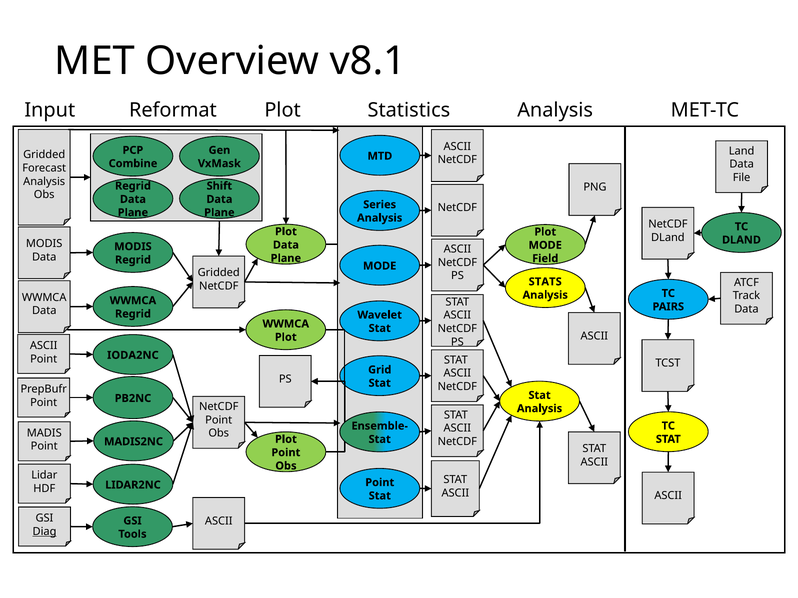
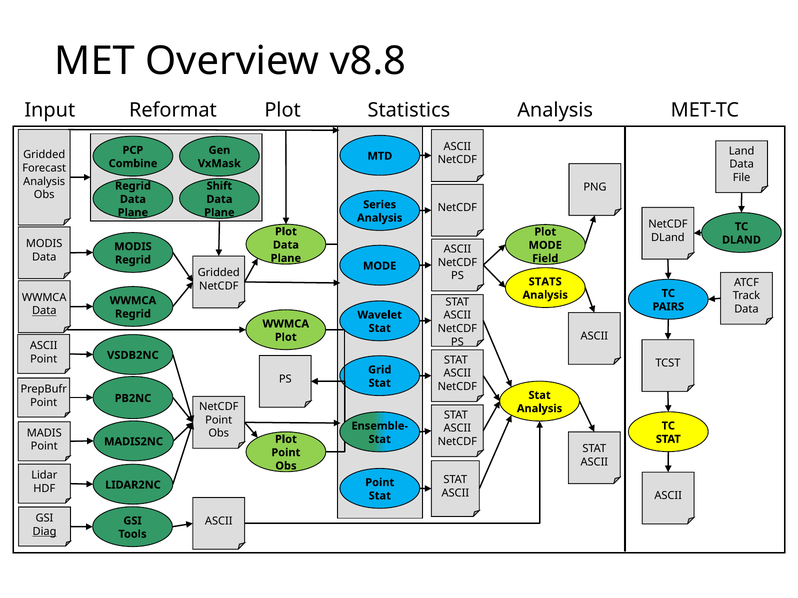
v8.1: v8.1 -> v8.8
Data at (44, 311) underline: none -> present
IODA2NC: IODA2NC -> VSDB2NC
